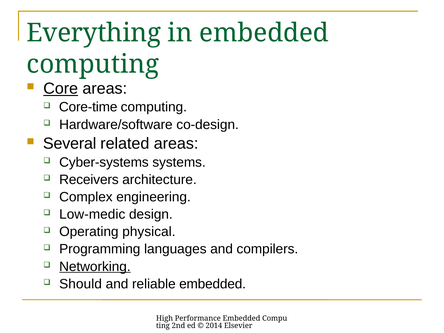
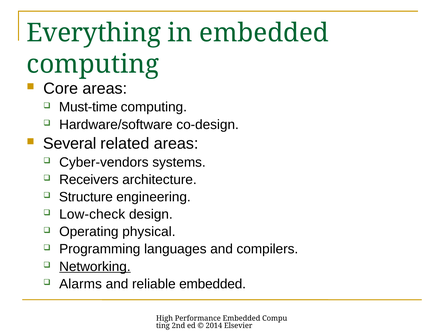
Core underline: present -> none
Core-time: Core-time -> Must-time
Cyber-systems: Cyber-systems -> Cyber-vendors
Complex: Complex -> Structure
Low-medic: Low-medic -> Low-check
Should: Should -> Alarms
